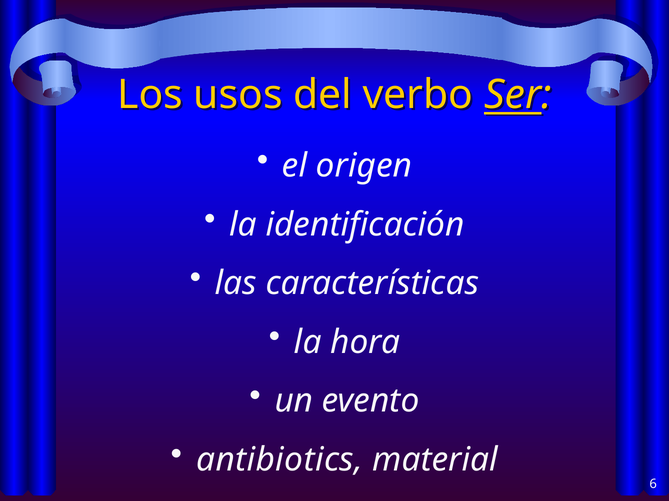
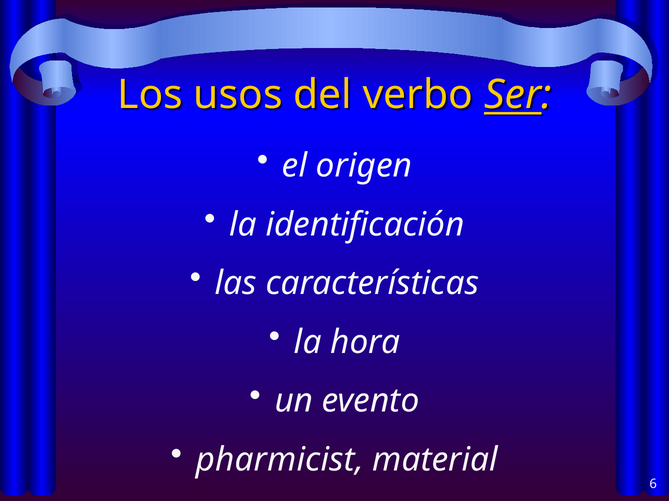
antibiotics: antibiotics -> pharmicist
